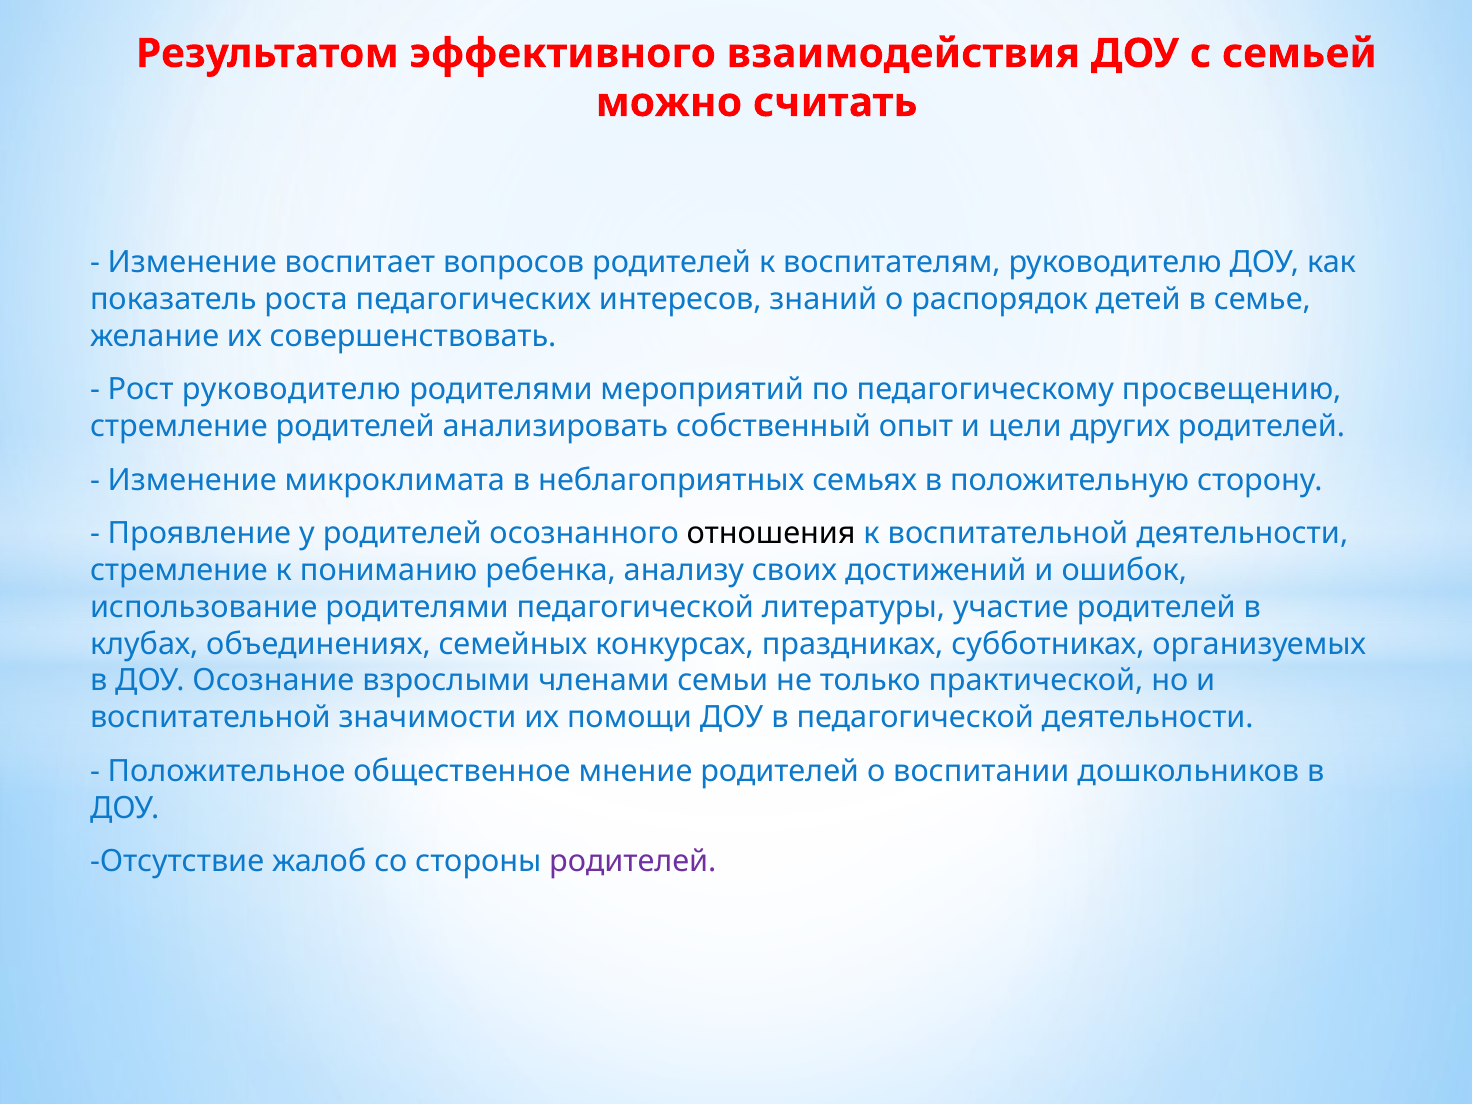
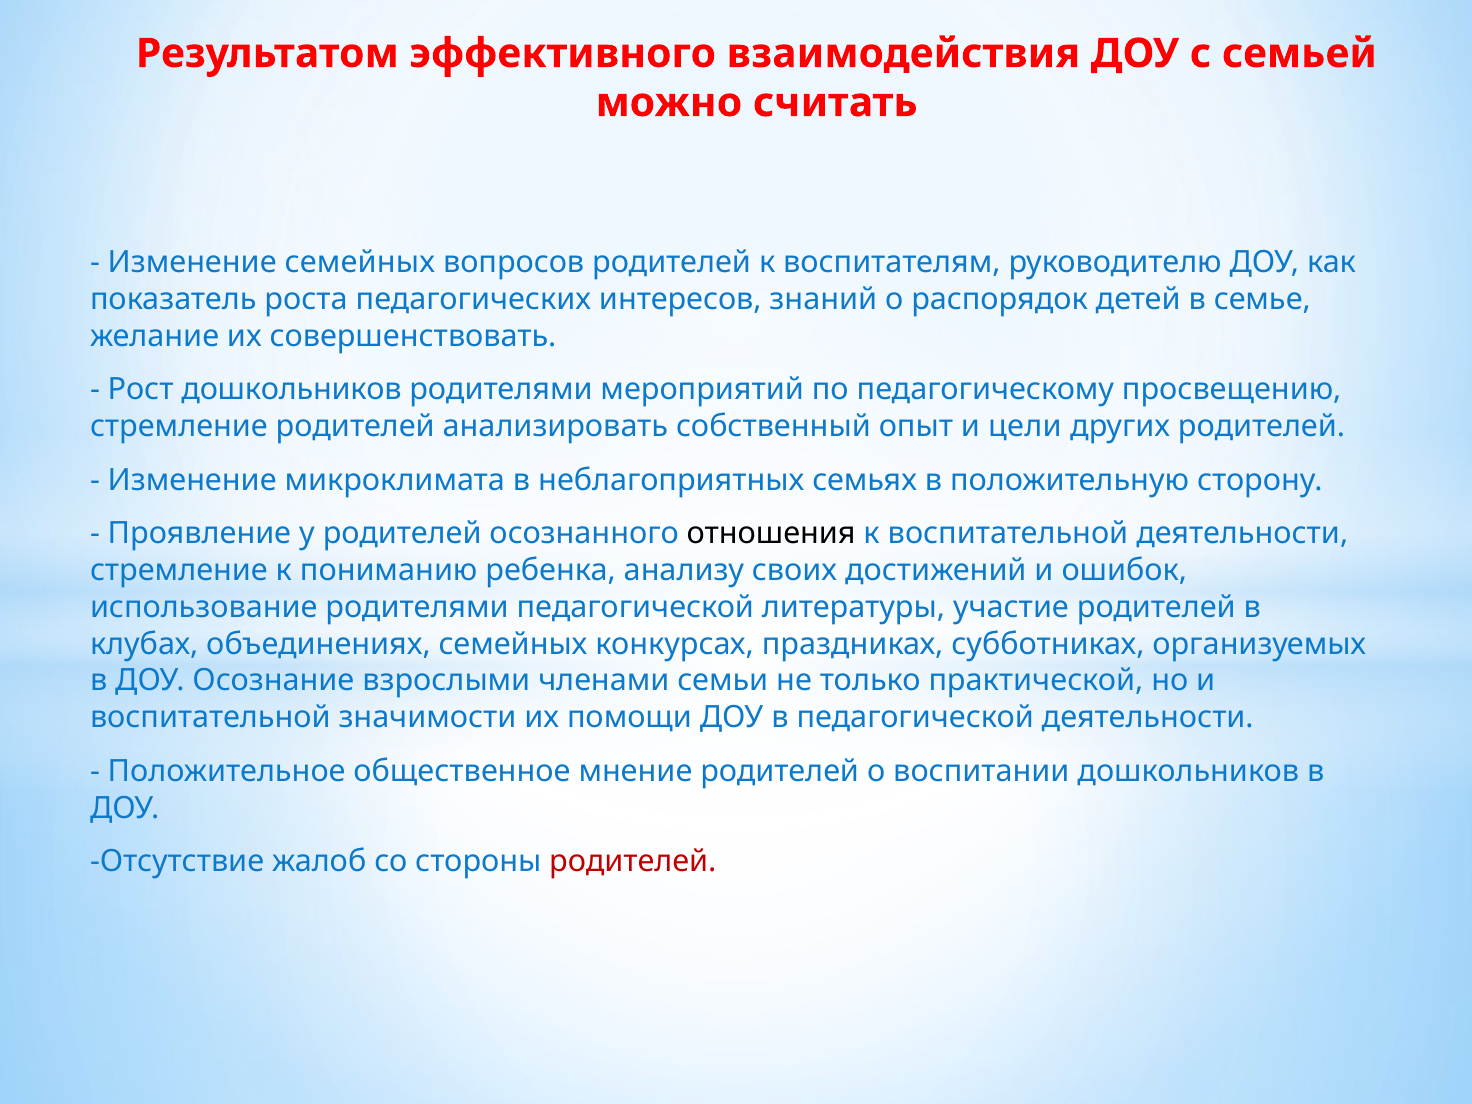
Изменение воспитает: воспитает -> семейных
Рост руководителю: руководителю -> дошкольников
родителей at (633, 861) colour: purple -> red
